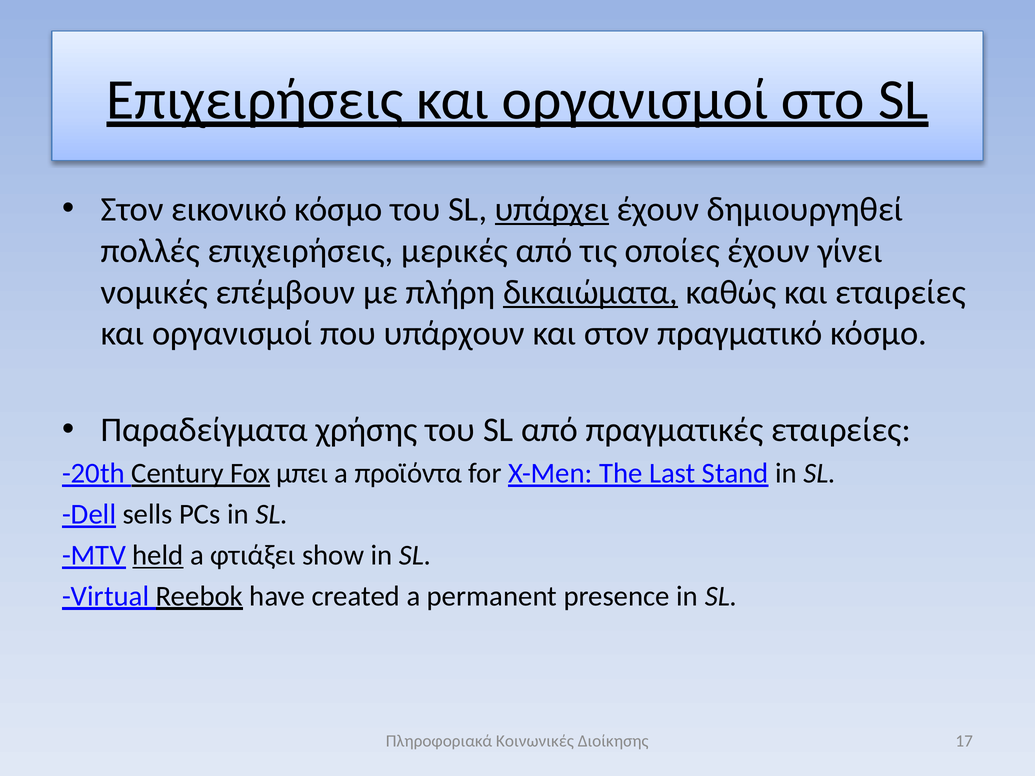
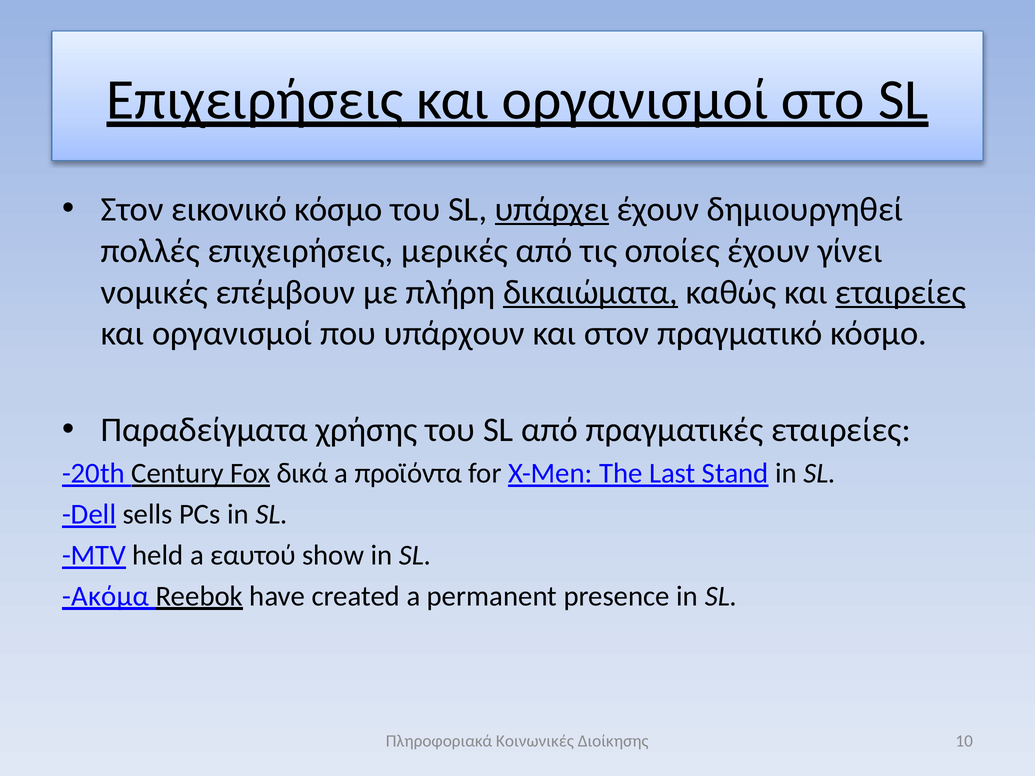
εταιρείες at (901, 292) underline: none -> present
μπει: μπει -> δικά
held underline: present -> none
φτιάξει: φτιάξει -> εαυτού
Virtual: Virtual -> Ακόμα
17: 17 -> 10
